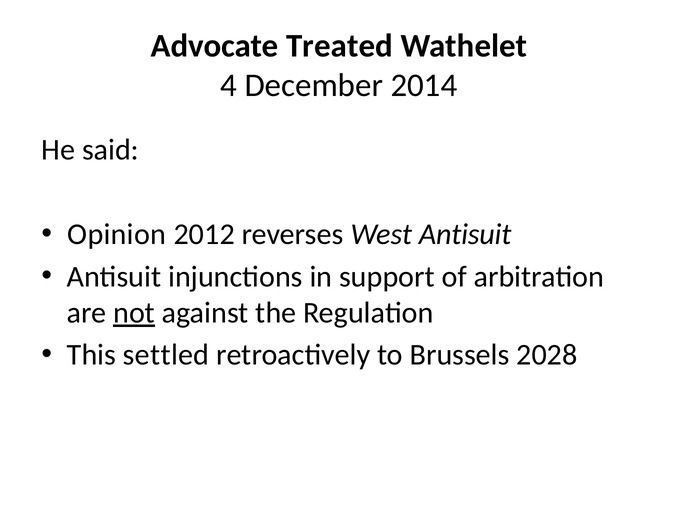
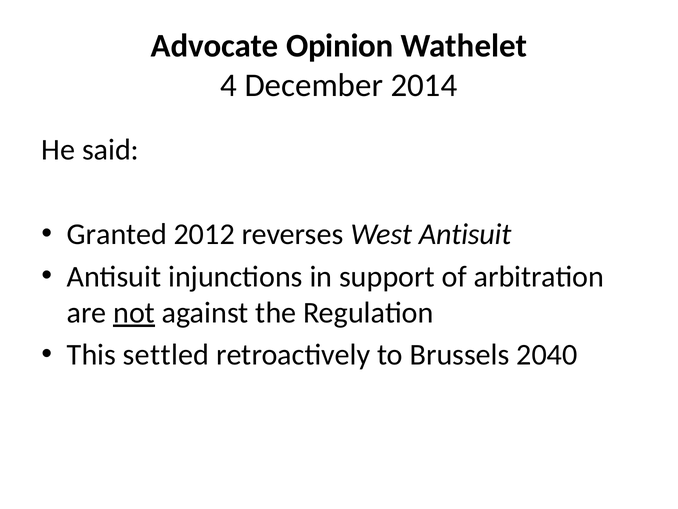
Treated: Treated -> Opinion
Opinion: Opinion -> Granted
2028: 2028 -> 2040
